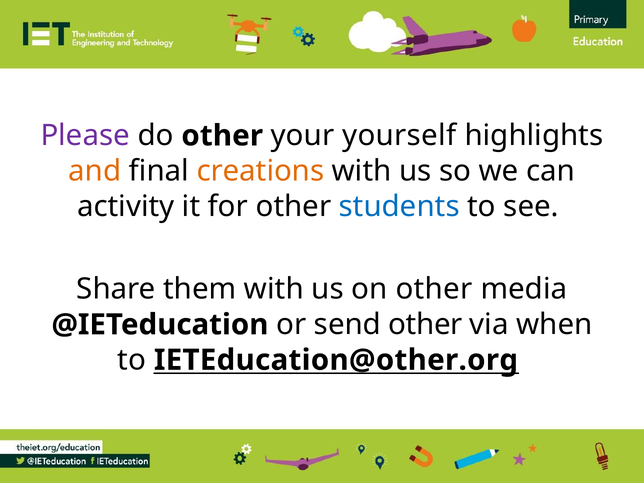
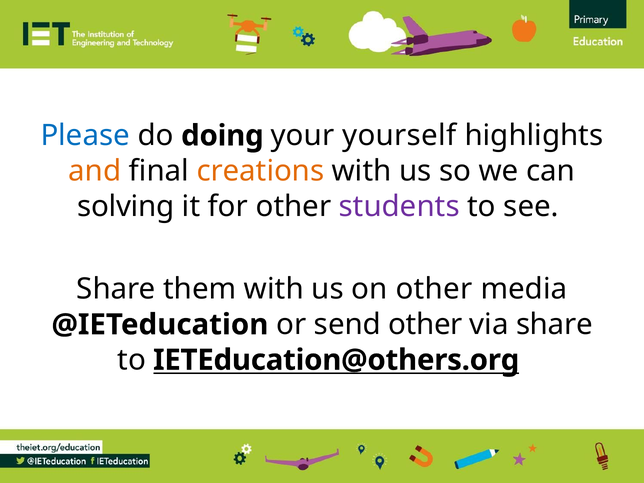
Please colour: purple -> blue
do other: other -> doing
activity: activity -> solving
students colour: blue -> purple
via when: when -> share
IETEducation@other.org: IETEducation@other.org -> IETEducation@others.org
